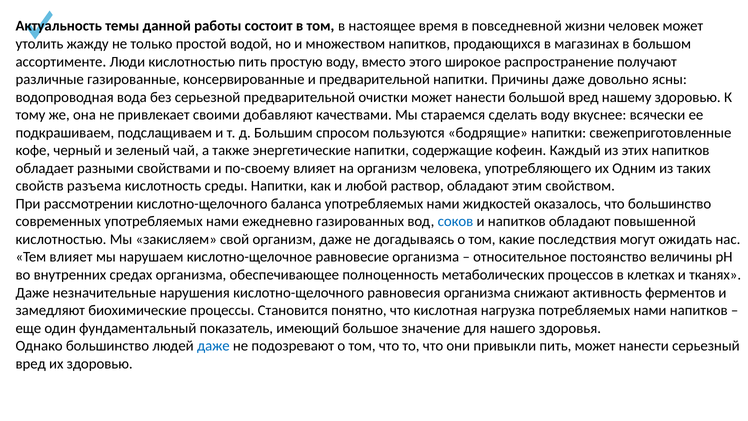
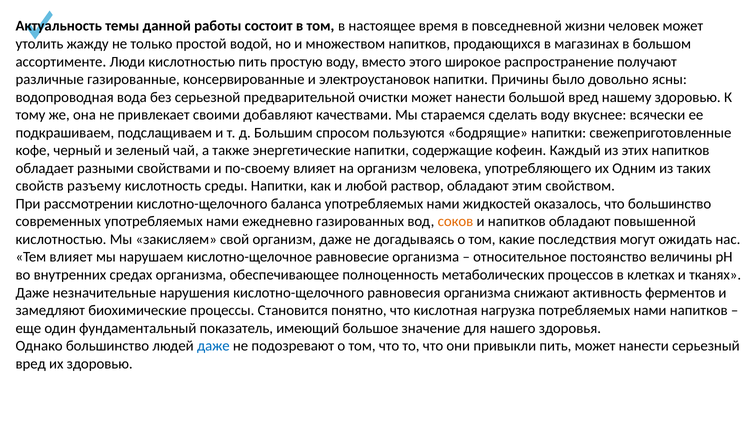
и предварительной: предварительной -> электроустановок
Причины даже: даже -> было
разъема: разъема -> разъему
соков colour: blue -> orange
